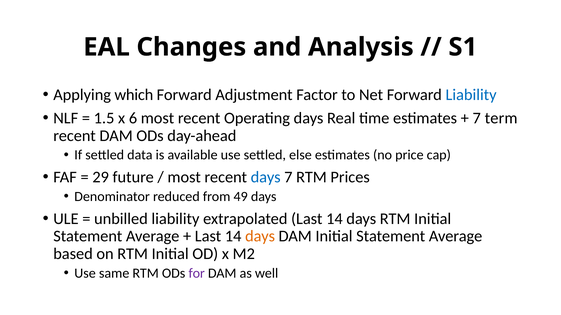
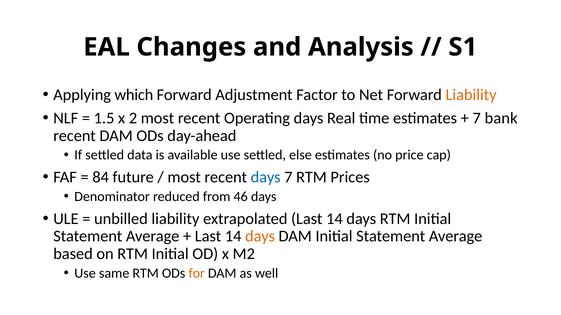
Liability at (471, 95) colour: blue -> orange
6: 6 -> 2
term: term -> bank
29: 29 -> 84
49: 49 -> 46
for colour: purple -> orange
